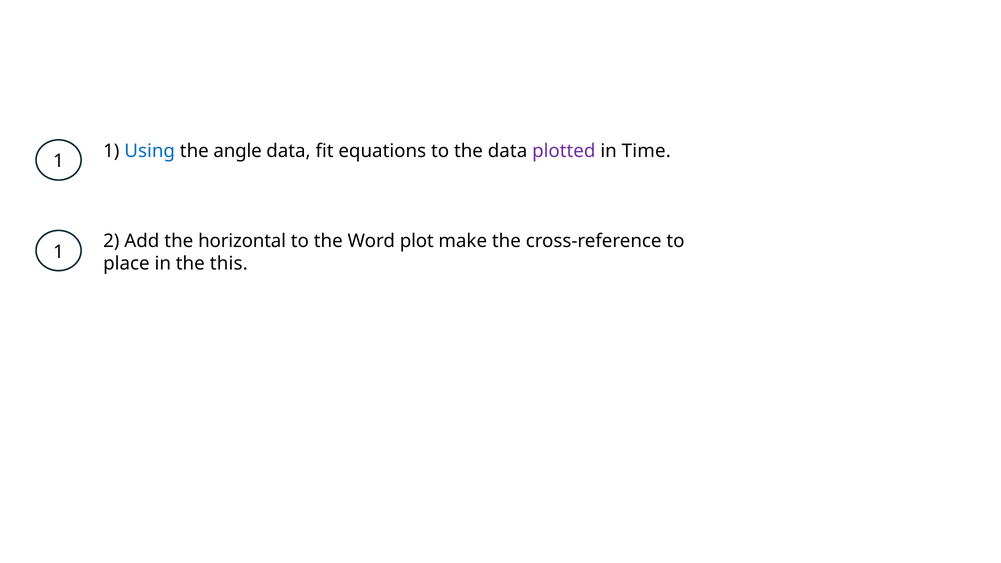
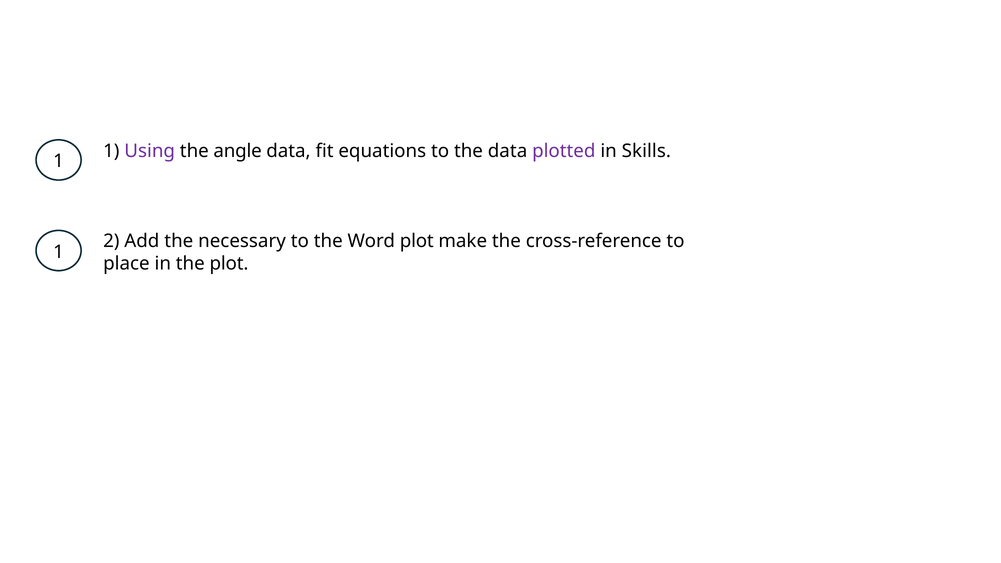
Using colour: blue -> purple
Time: Time -> Skills
horizontal: horizontal -> necessary
the this: this -> plot
